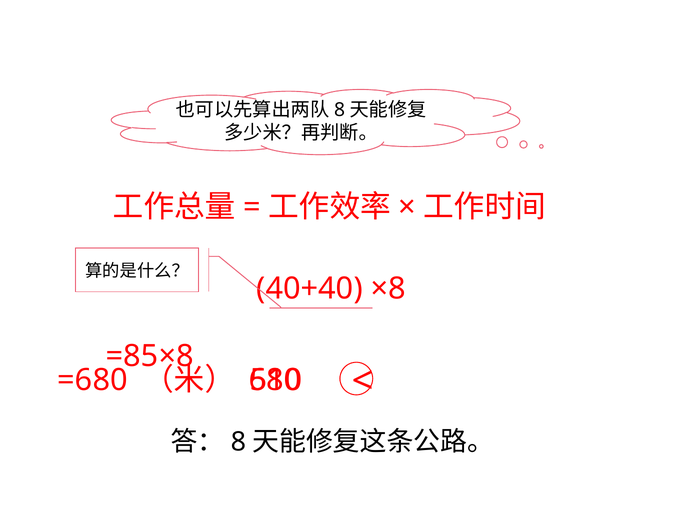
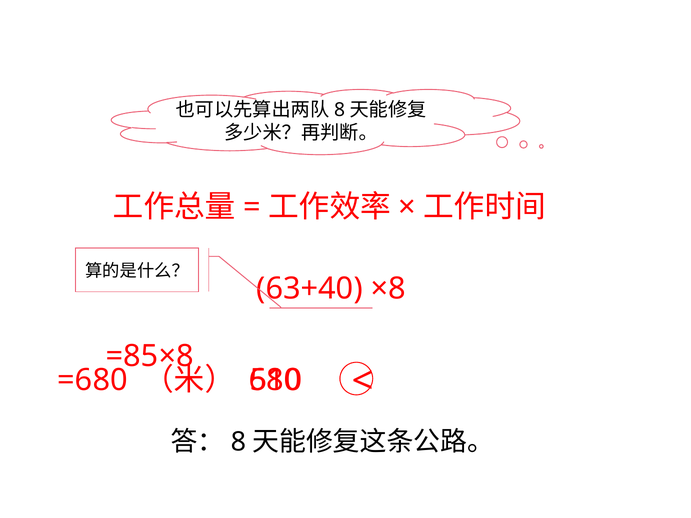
40+40: 40+40 -> 63+40
